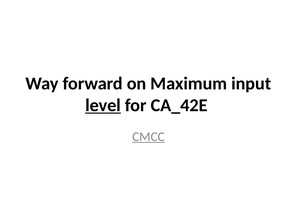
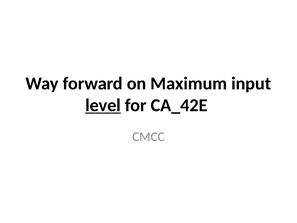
CMCC underline: present -> none
